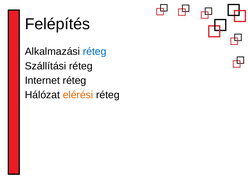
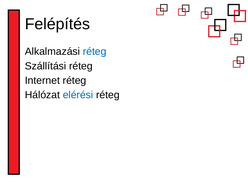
elérési colour: orange -> blue
